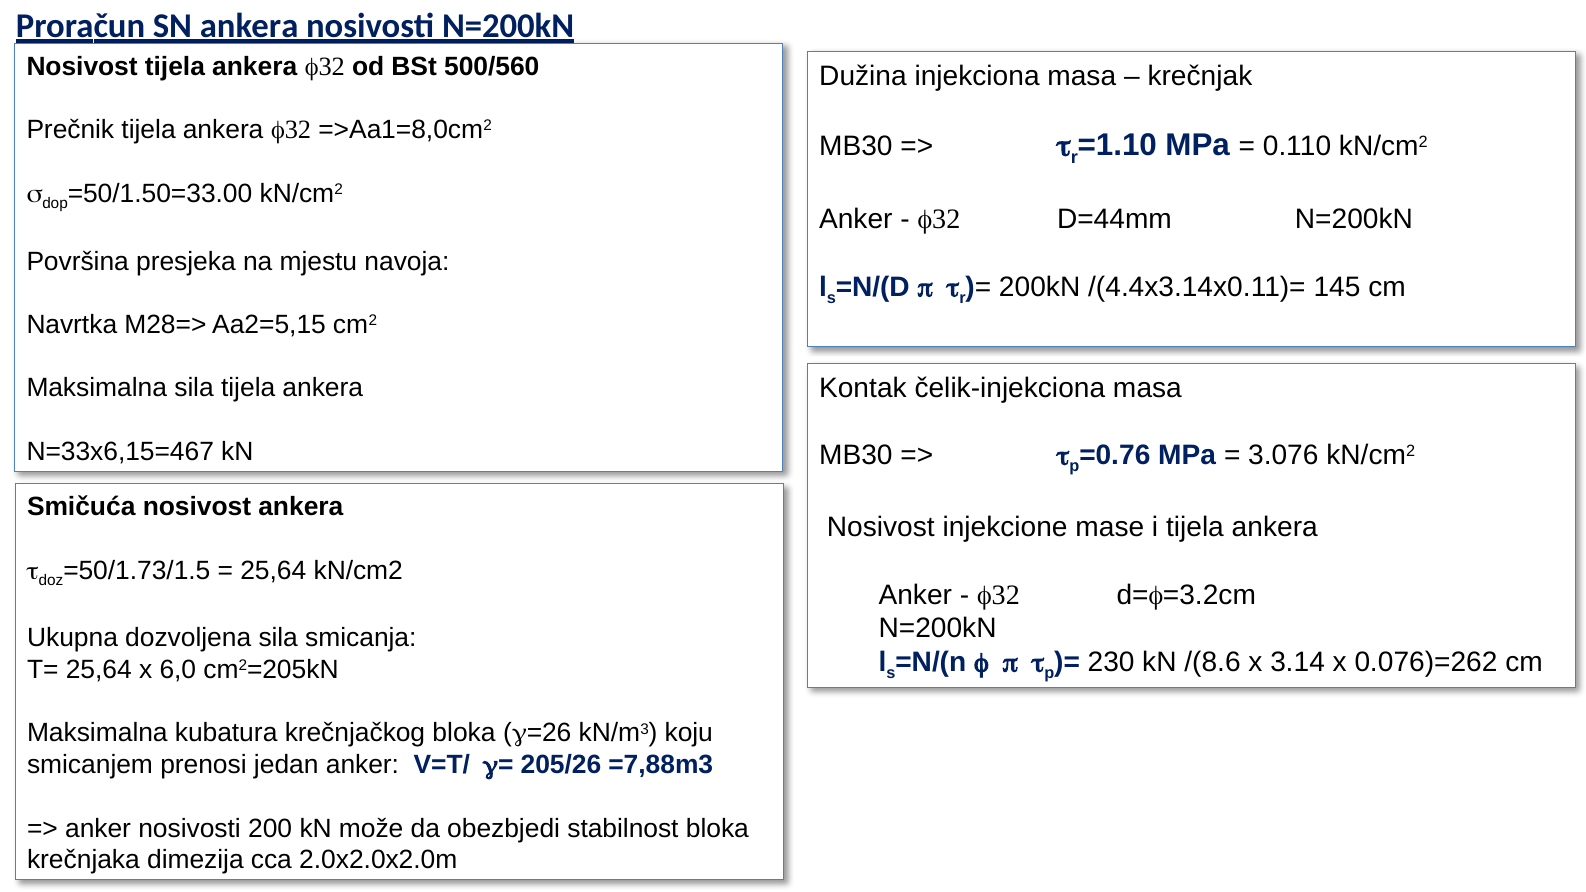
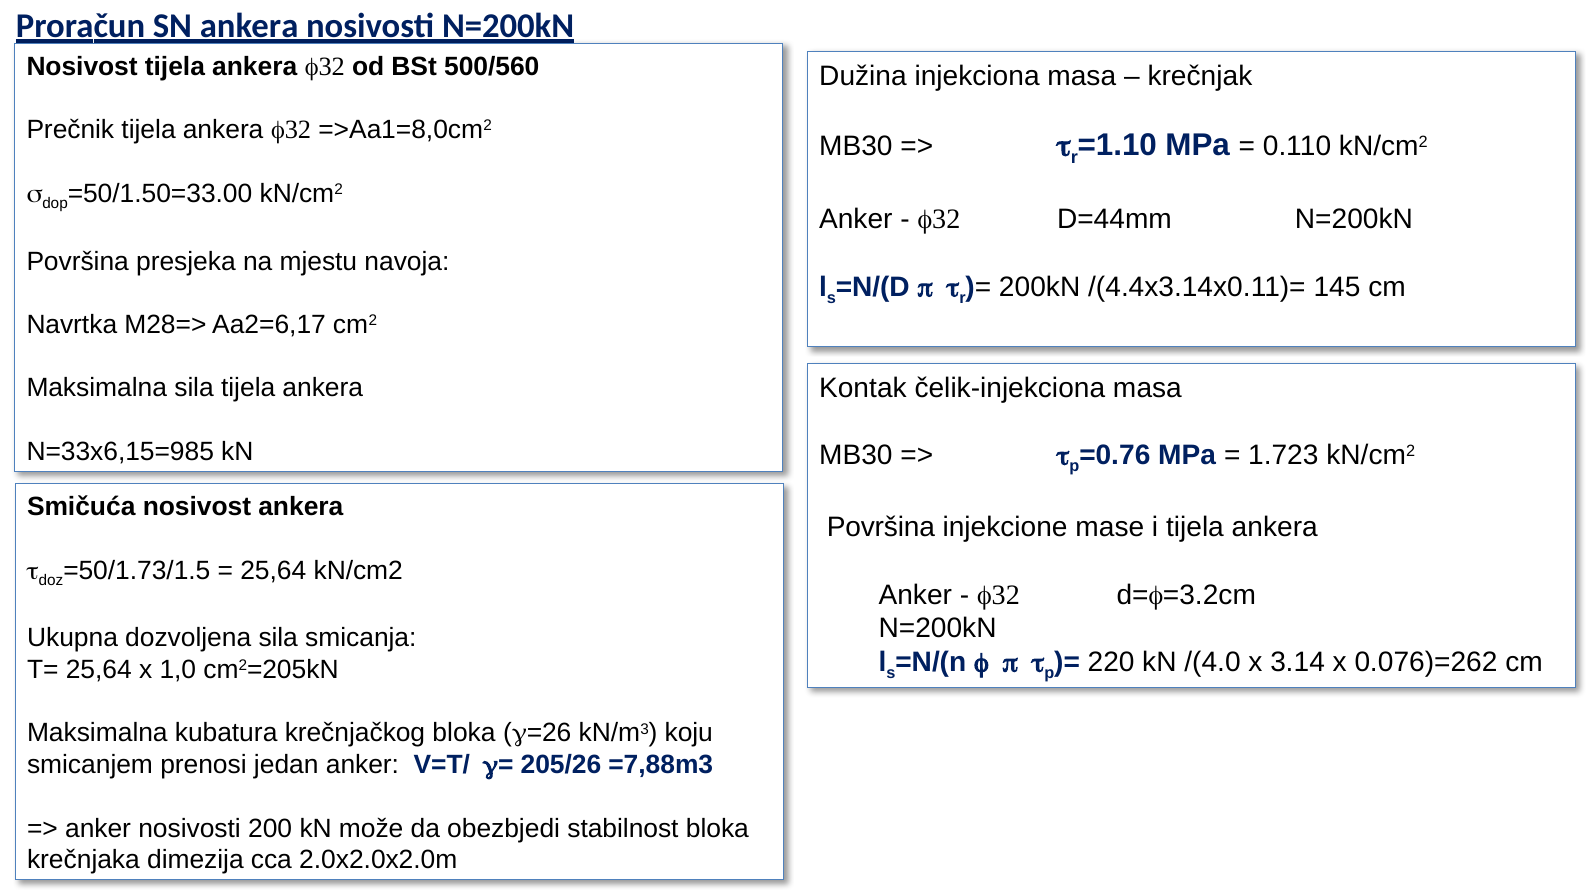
Aa2=5,15: Aa2=5,15 -> Aa2=6,17
N=33x6,15=467: N=33x6,15=467 -> N=33x6,15=985
3.076: 3.076 -> 1.723
Nosivost at (881, 528): Nosivost -> Površina
230: 230 -> 220
/(8.6: /(8.6 -> /(4.0
6,0: 6,0 -> 1,0
